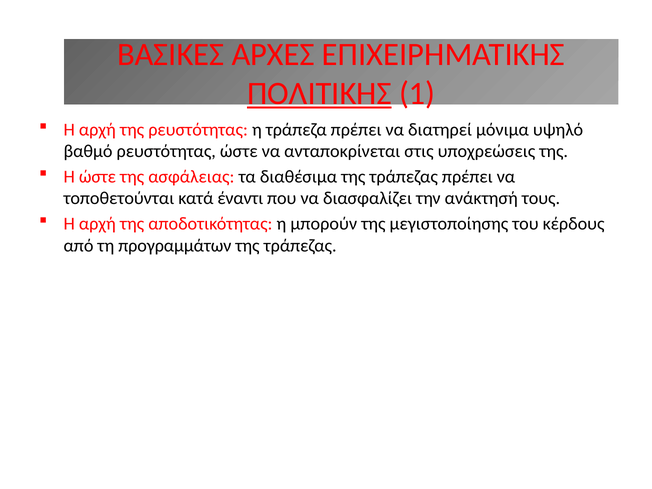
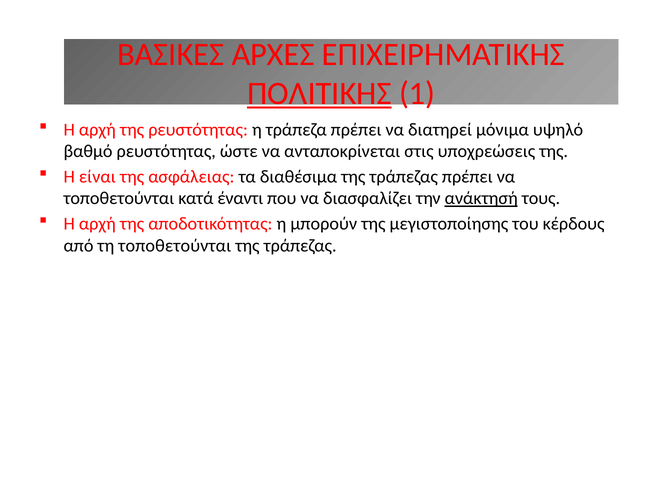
Η ώστε: ώστε -> είναι
ανάκτησή underline: none -> present
τη προγραμμάτων: προγραμμάτων -> τοποθετούνται
